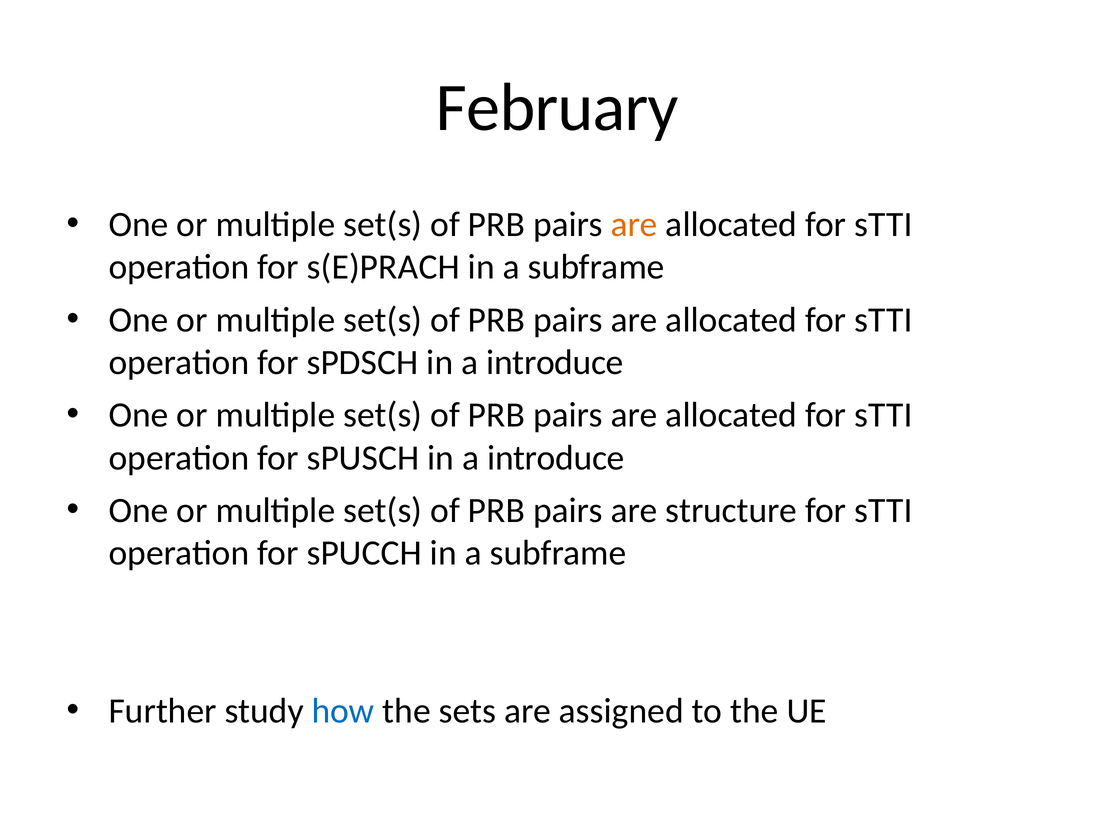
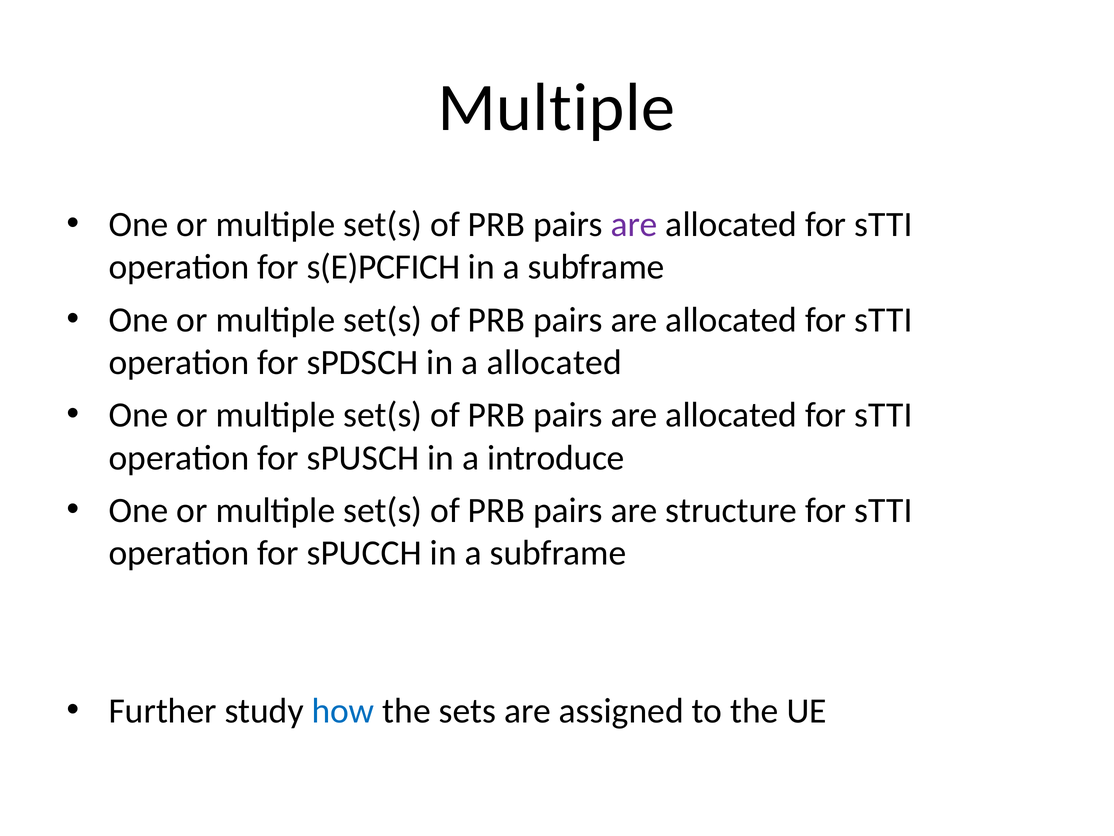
February at (557, 108): February -> Multiple
are at (634, 224) colour: orange -> purple
s(E)PRACH: s(E)PRACH -> s(E)PCFICH
sPDSCH in a introduce: introduce -> allocated
